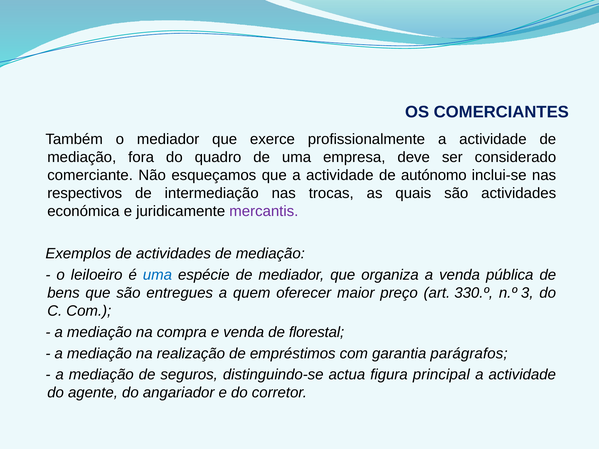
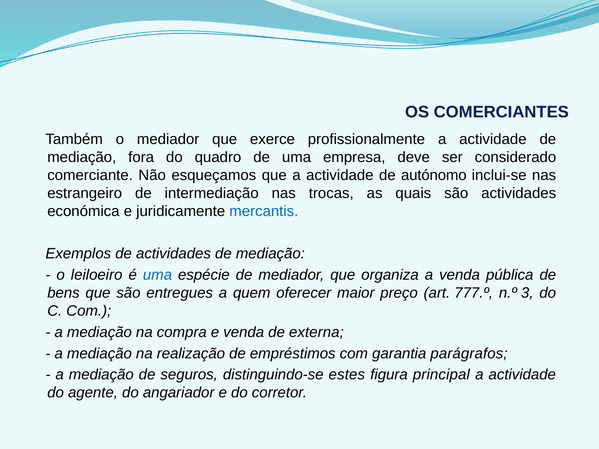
respectivos: respectivos -> estrangeiro
mercantis colour: purple -> blue
330.º: 330.º -> 777.º
florestal: florestal -> externa
actua: actua -> estes
